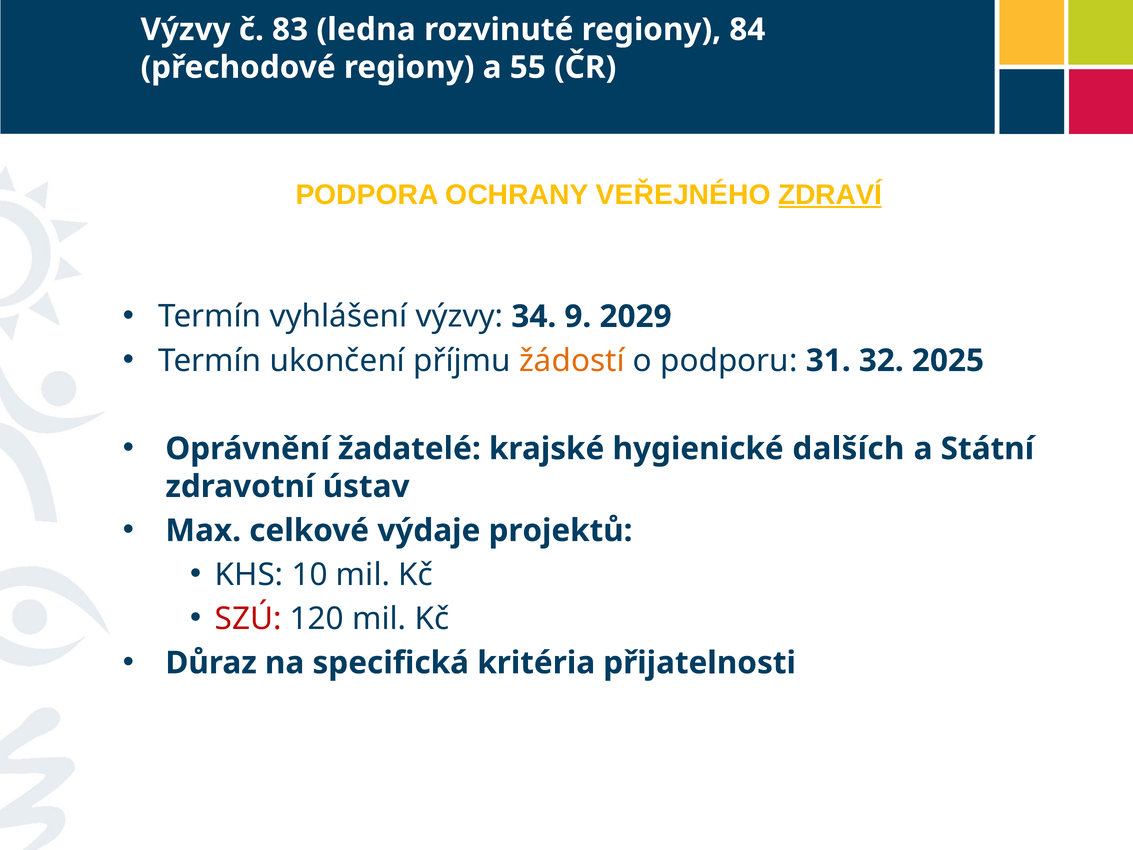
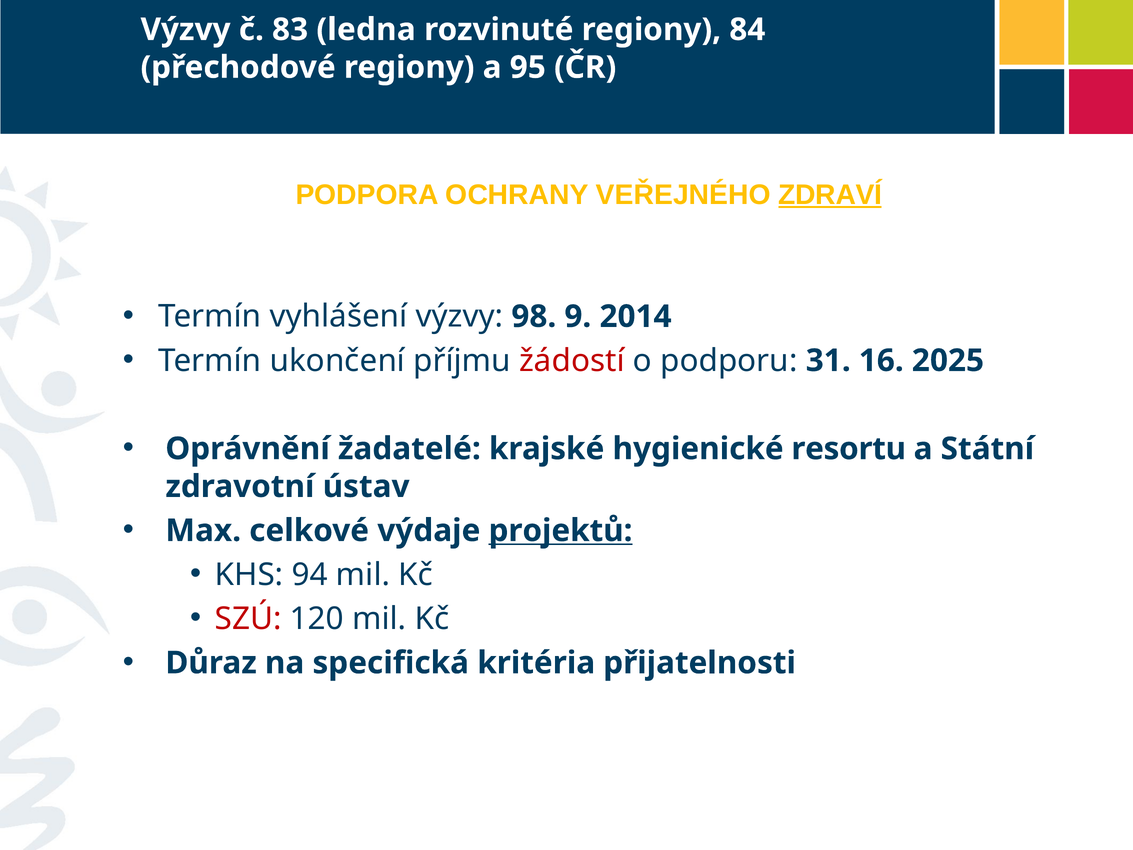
55: 55 -> 95
34: 34 -> 98
2029: 2029 -> 2014
žádostí colour: orange -> red
32: 32 -> 16
dalších: dalších -> resortu
projektů underline: none -> present
10: 10 -> 94
